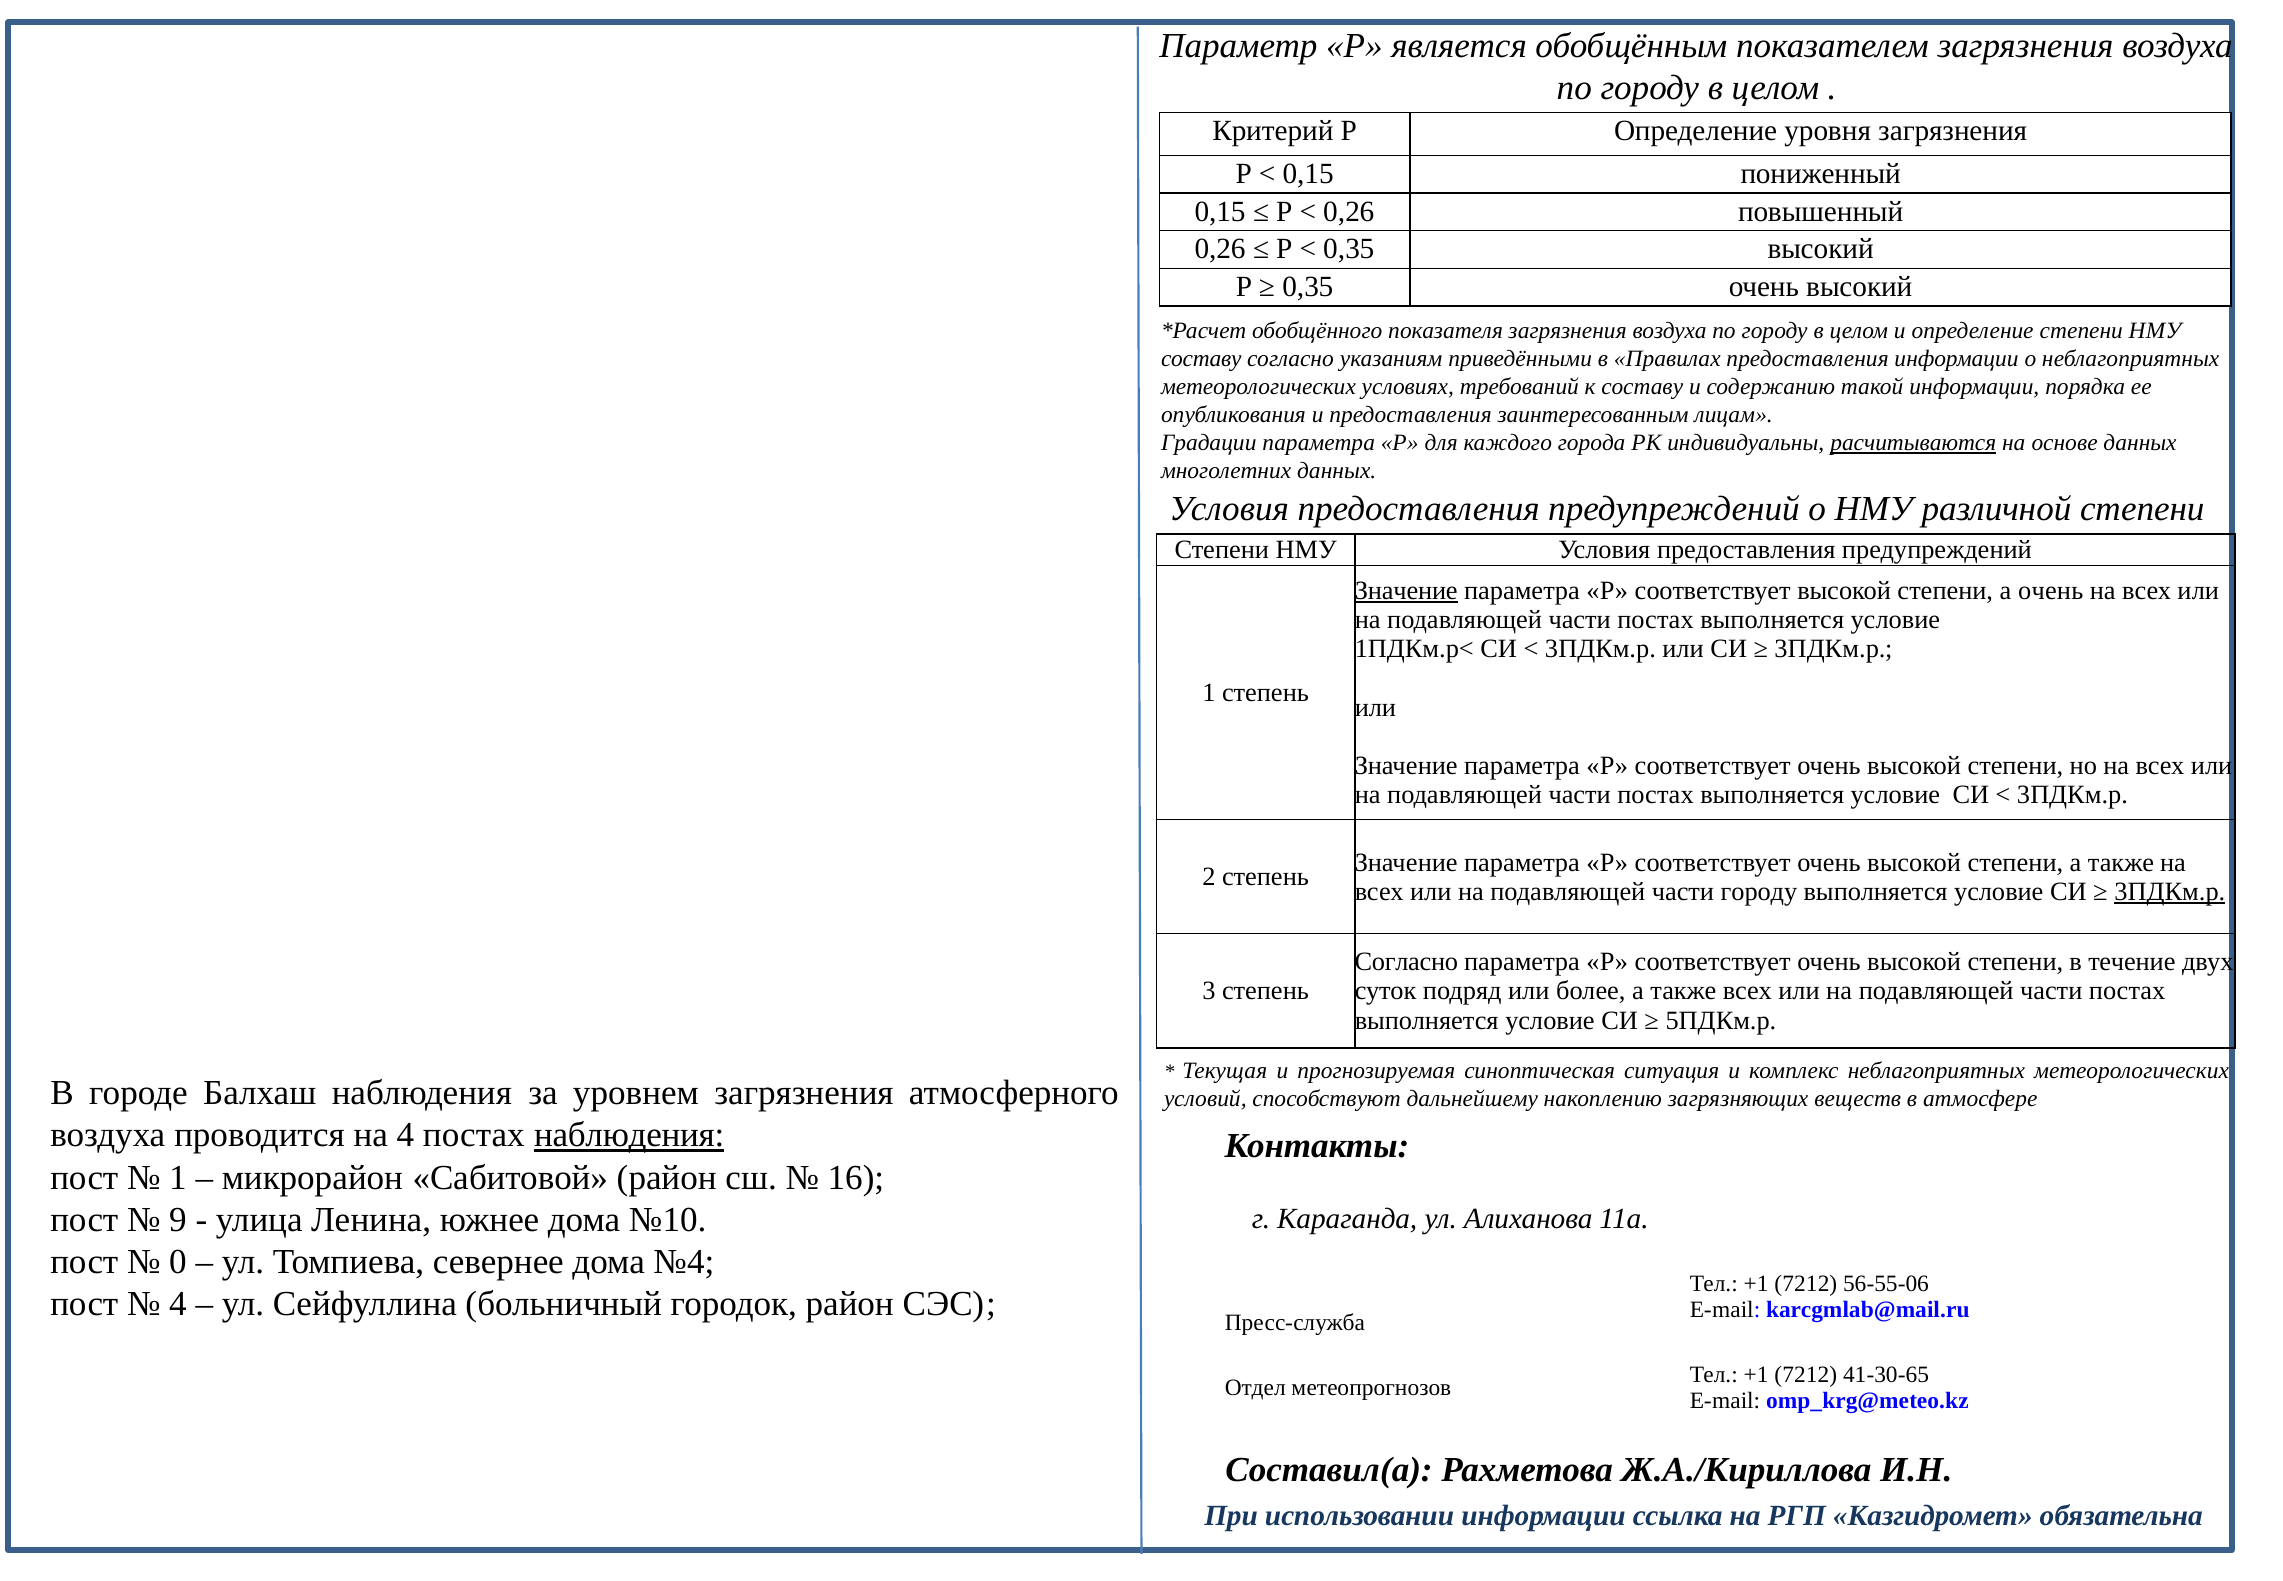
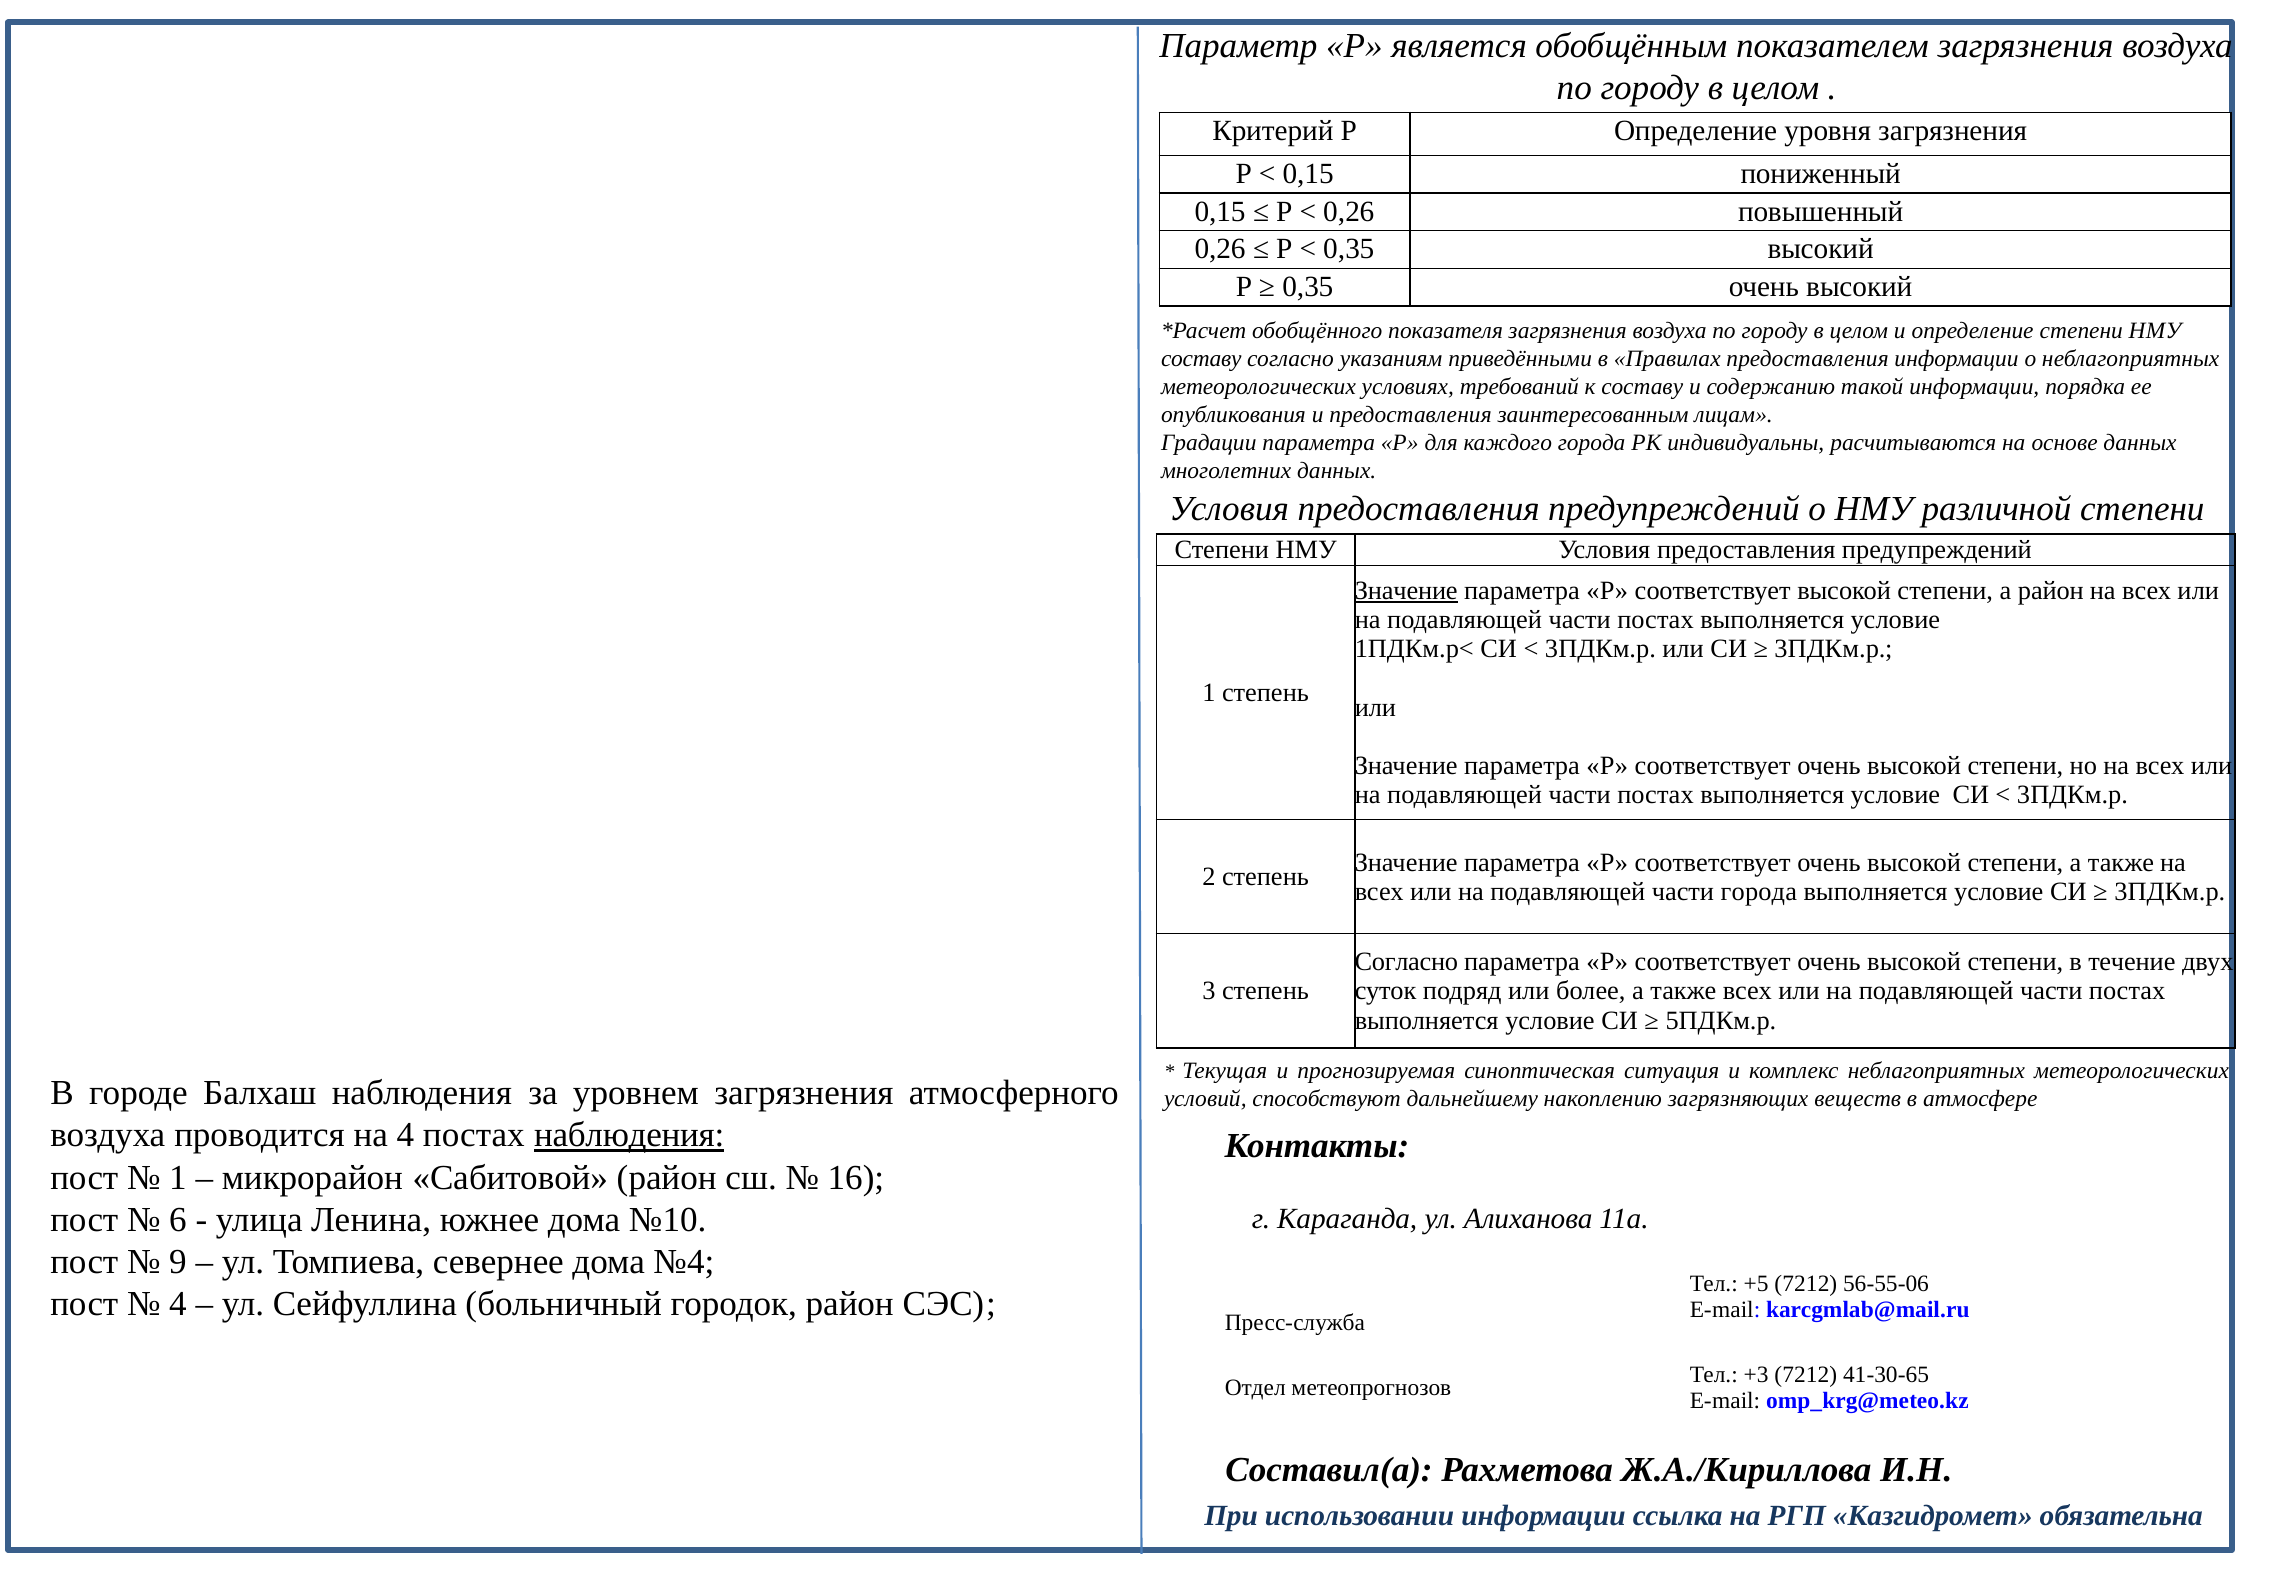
расчитываются underline: present -> none
а очень: очень -> район
части городу: городу -> города
3ПДКм.р at (2170, 891) underline: present -> none
9: 9 -> 6
0: 0 -> 9
+1 at (1756, 1283): +1 -> +5
+1 at (1756, 1375): +1 -> +3
